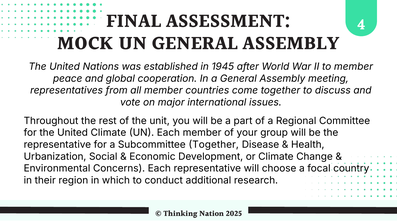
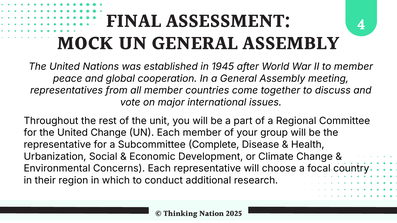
United Climate: Climate -> Change
Subcommittee Together: Together -> Complete
